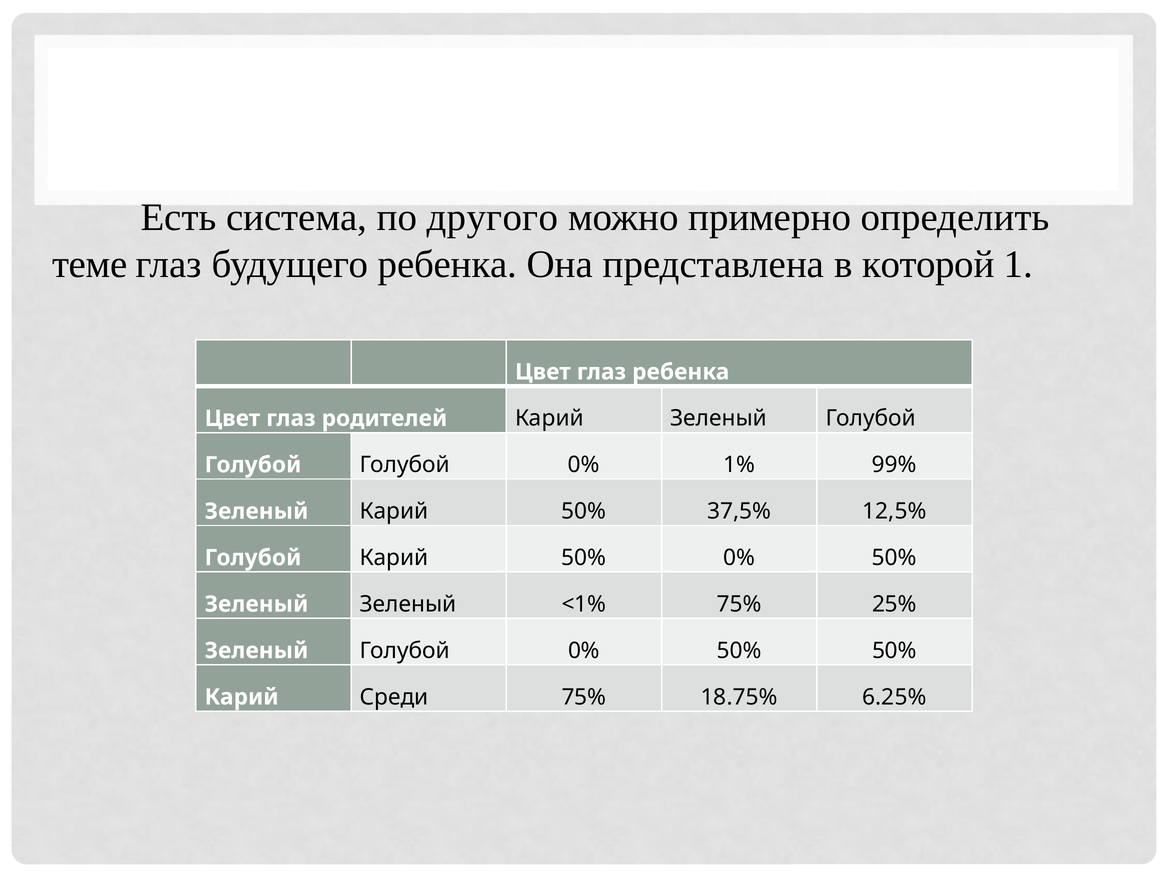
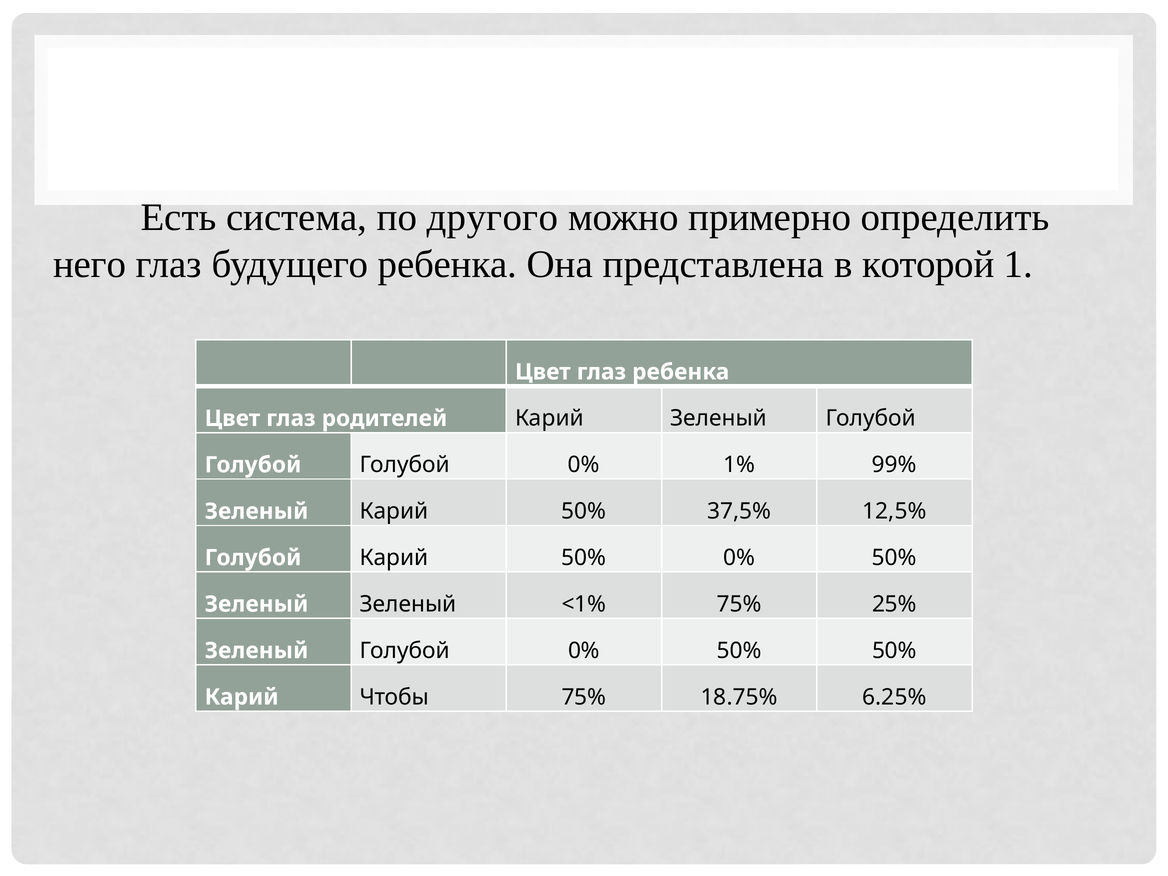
теме: теме -> него
Среди: Среди -> Чтобы
